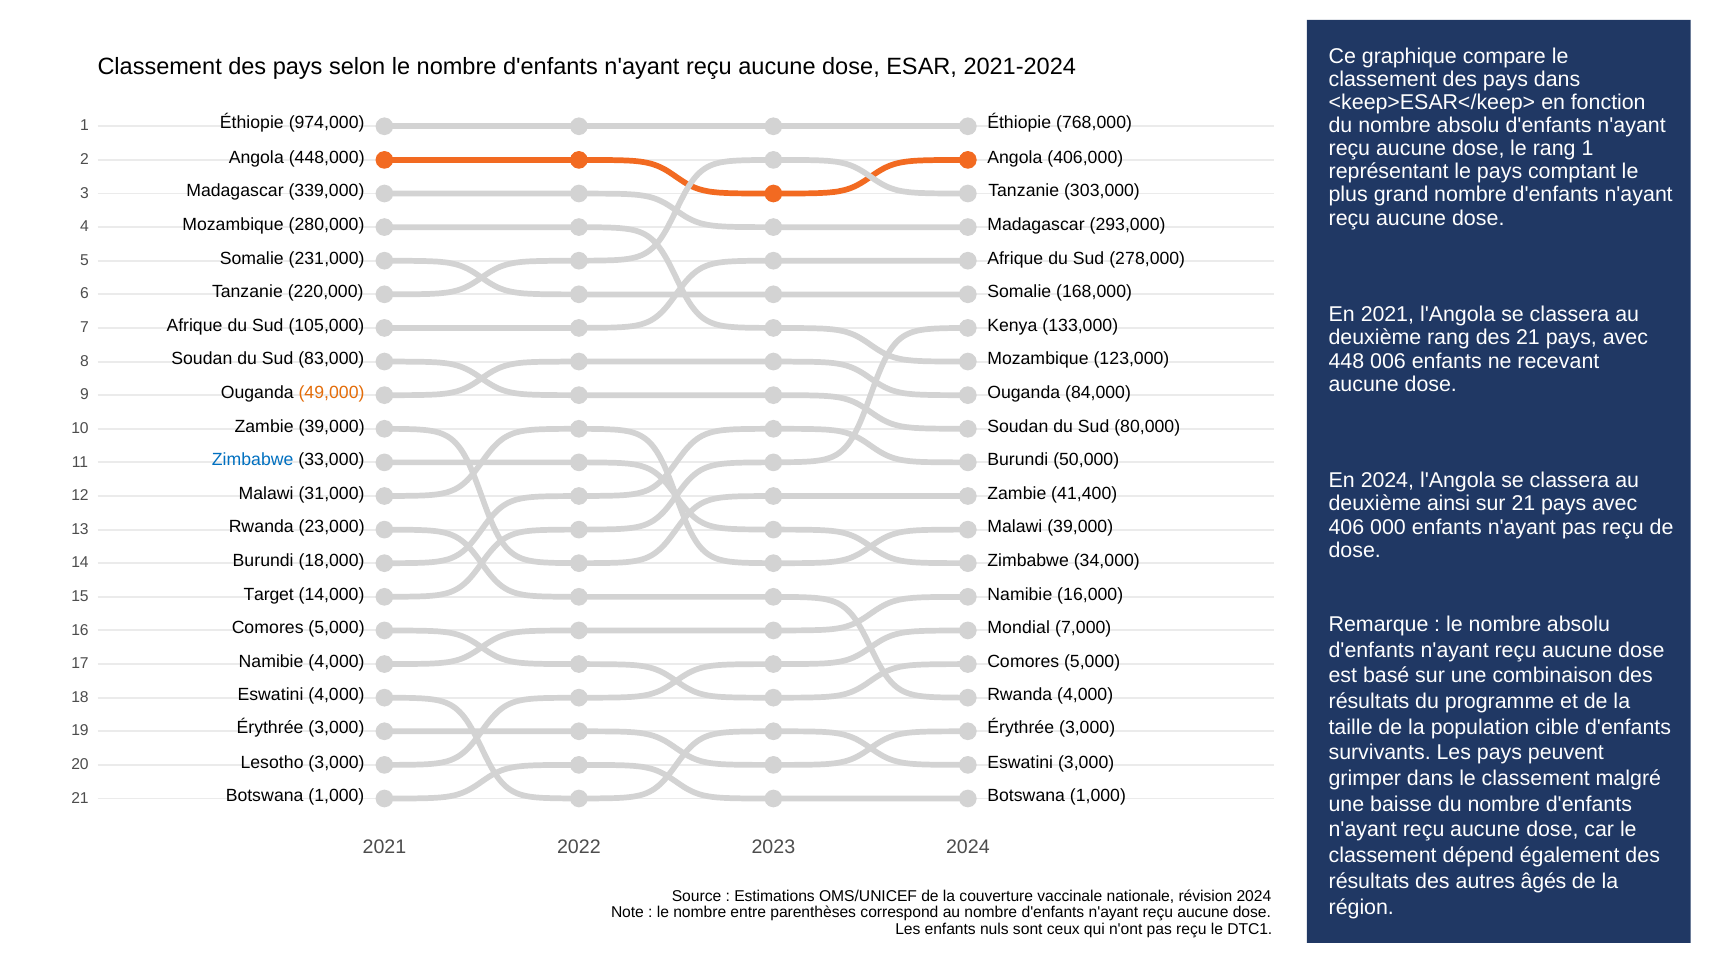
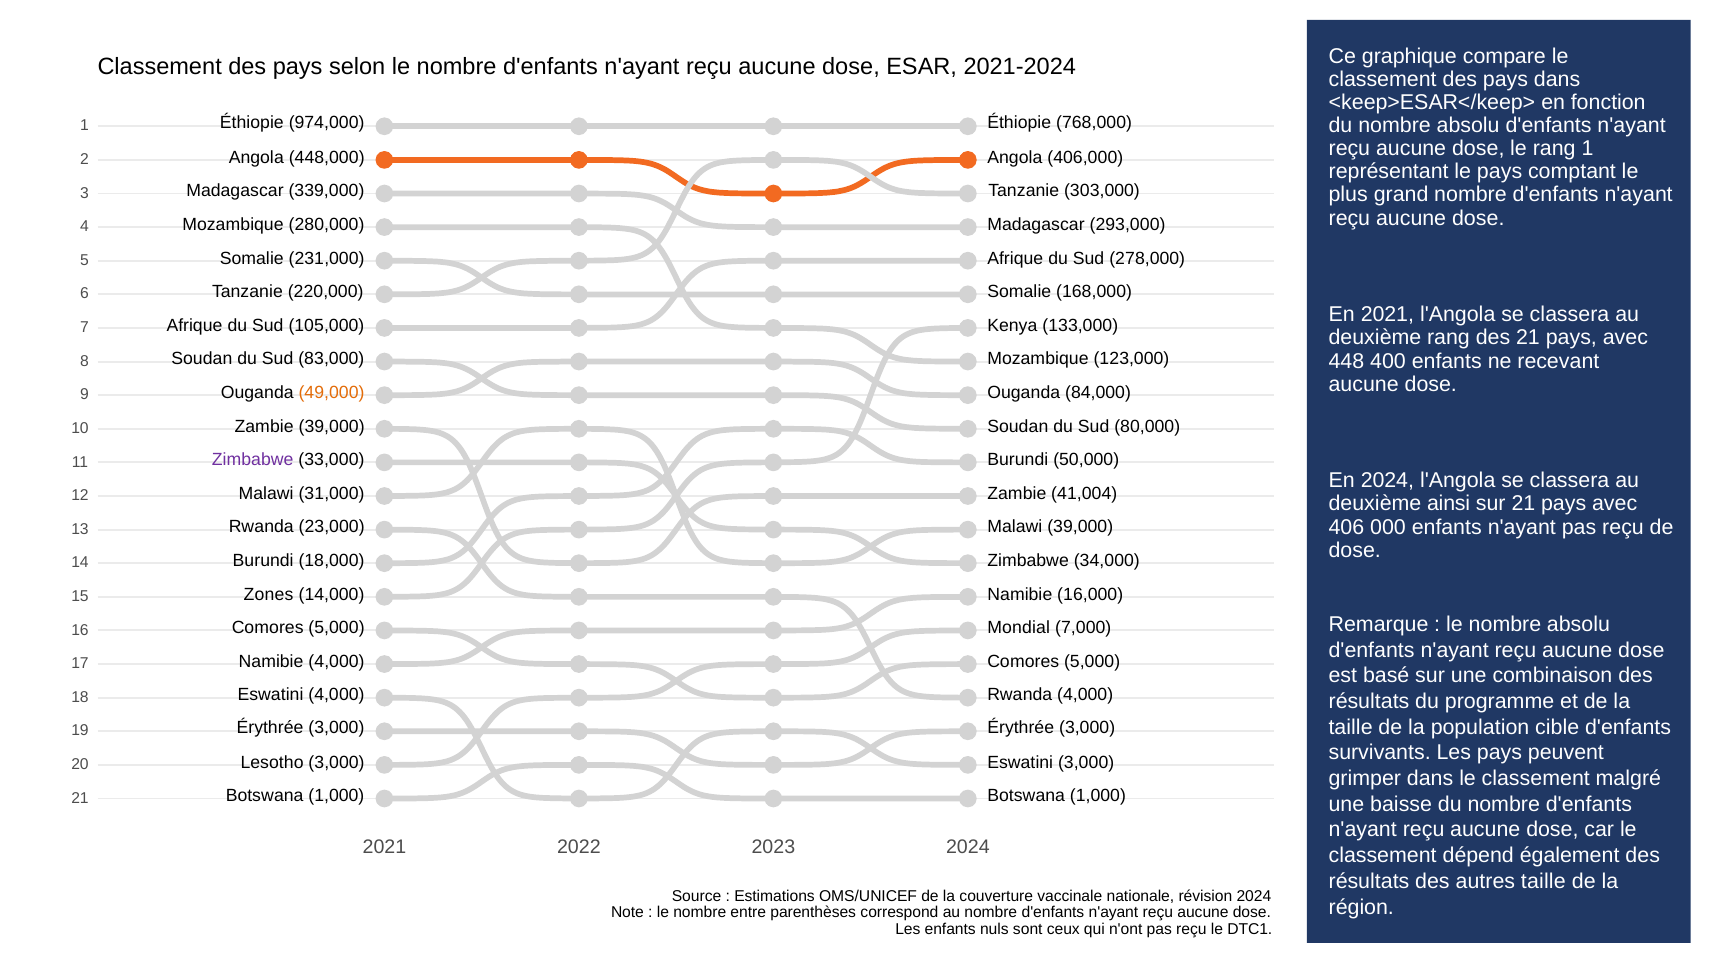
006: 006 -> 400
Zimbabwe at (253, 460) colour: blue -> purple
41,400: 41,400 -> 41,004
Target: Target -> Zones
autres âgés: âgés -> taille
